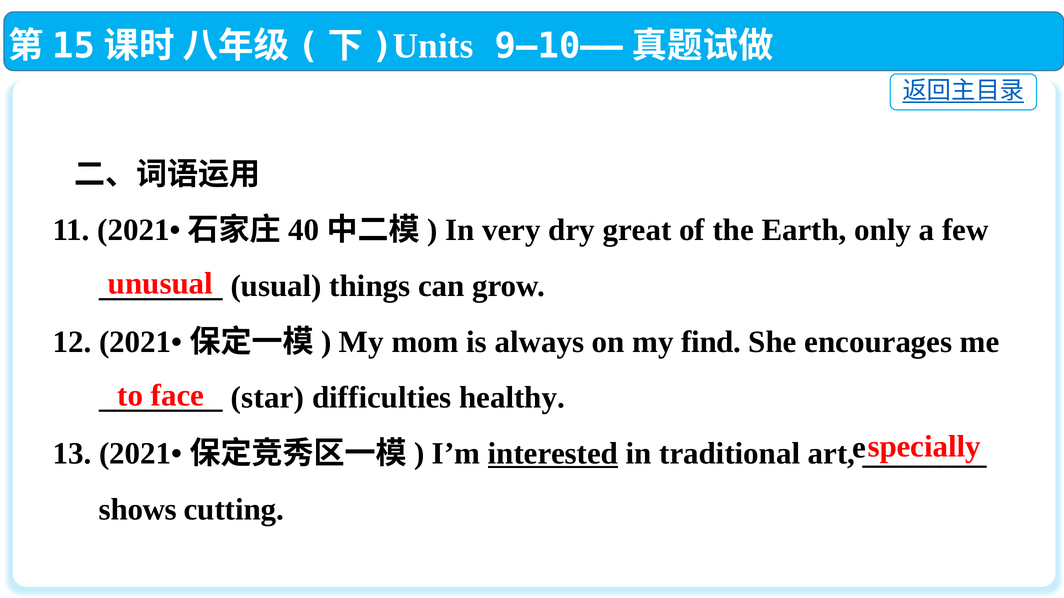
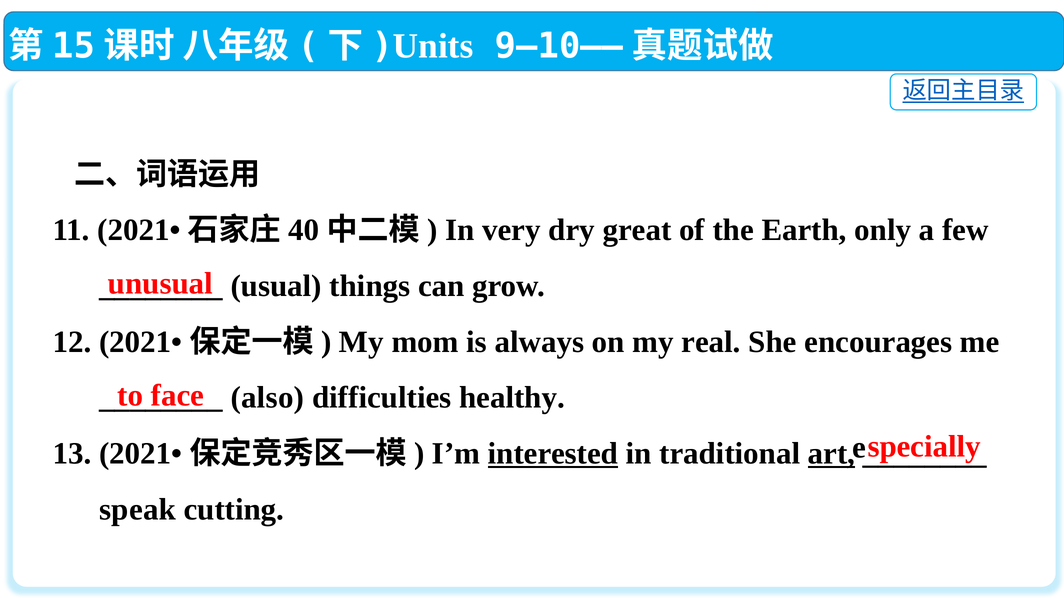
find: find -> real
star: star -> also
art underline: none -> present
shows: shows -> speak
